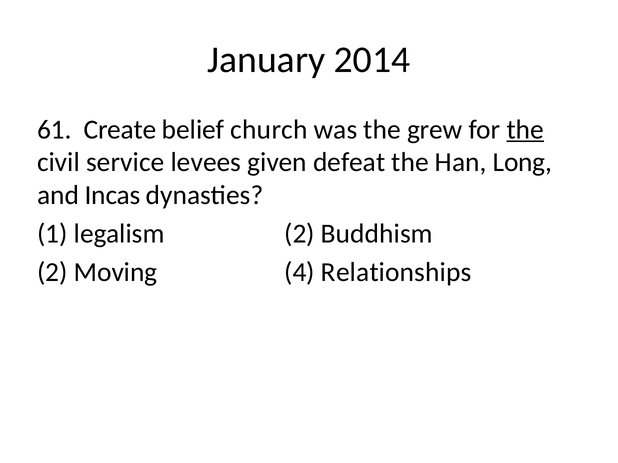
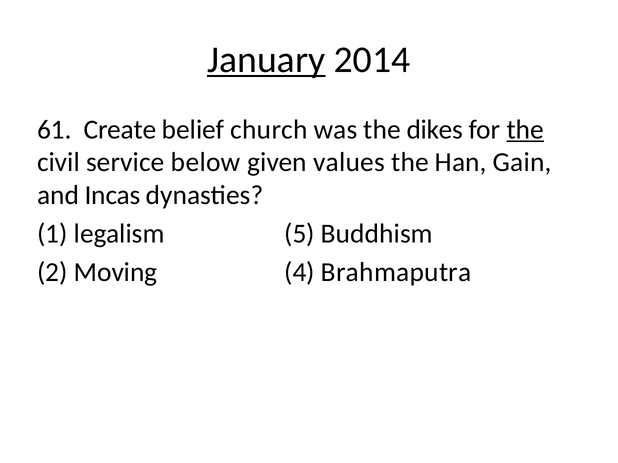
January underline: none -> present
grew: grew -> dikes
levees: levees -> below
defeat: defeat -> values
Long: Long -> Gain
legalism 2: 2 -> 5
Relationships: Relationships -> Brahmaputra
